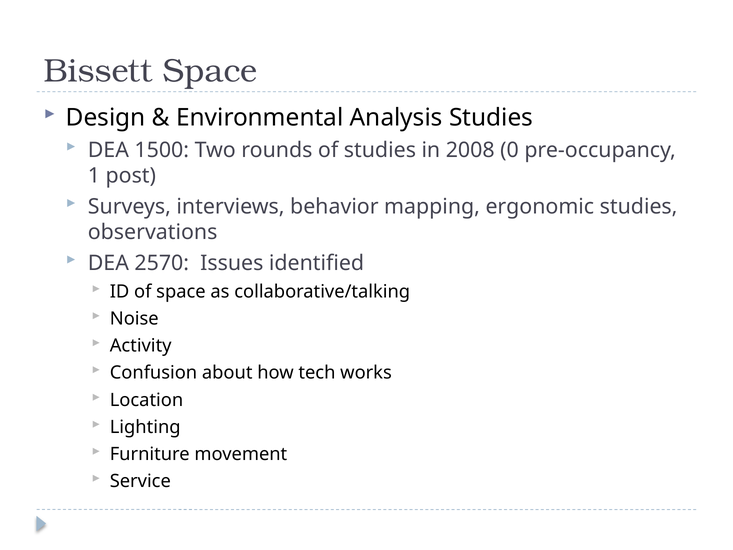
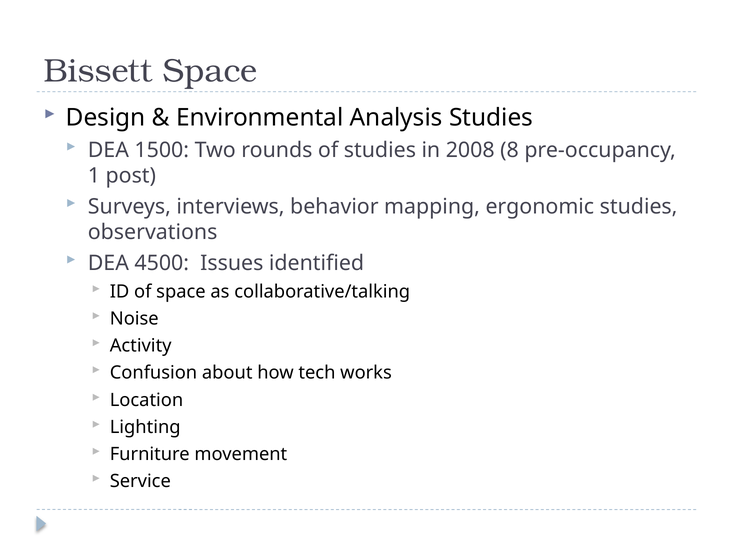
0: 0 -> 8
2570: 2570 -> 4500
